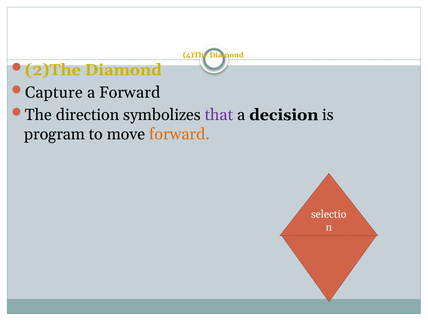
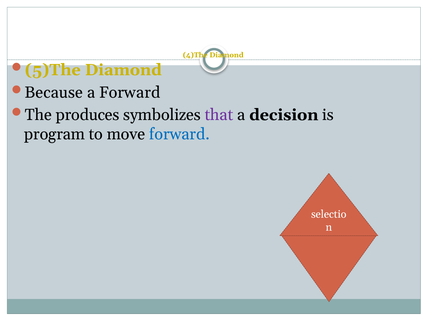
2)The: 2)The -> 5)The
Capture: Capture -> Because
direction: direction -> produces
forward at (179, 134) colour: orange -> blue
